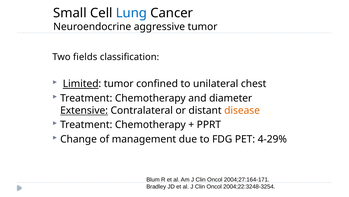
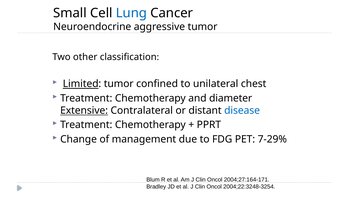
fields: fields -> other
disease colour: orange -> blue
4-29%: 4-29% -> 7-29%
